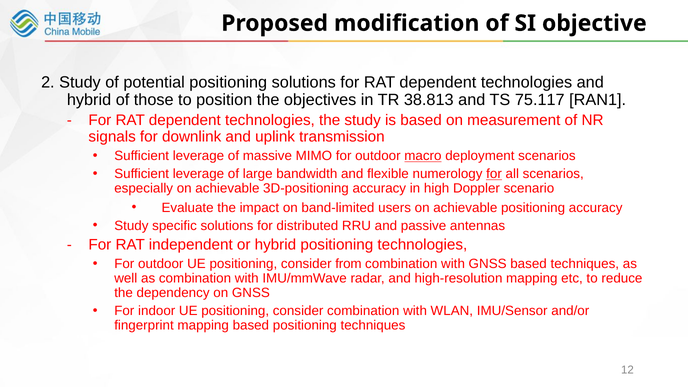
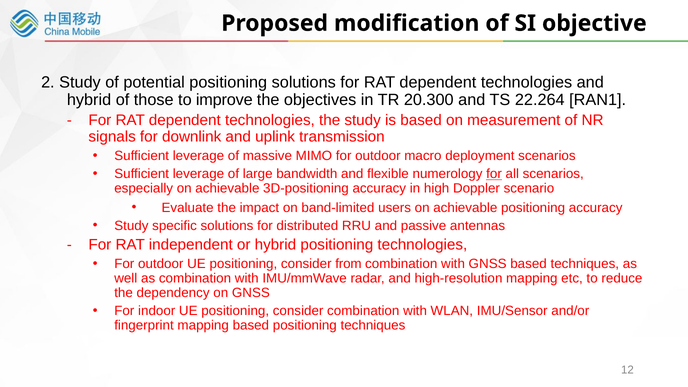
position: position -> improve
38.813: 38.813 -> 20.300
75.117: 75.117 -> 22.264
macro underline: present -> none
